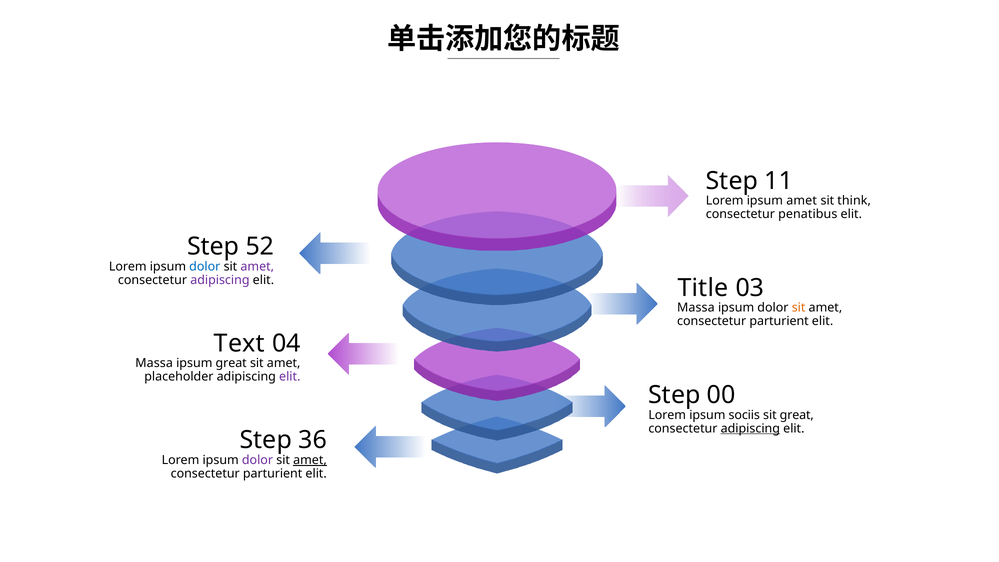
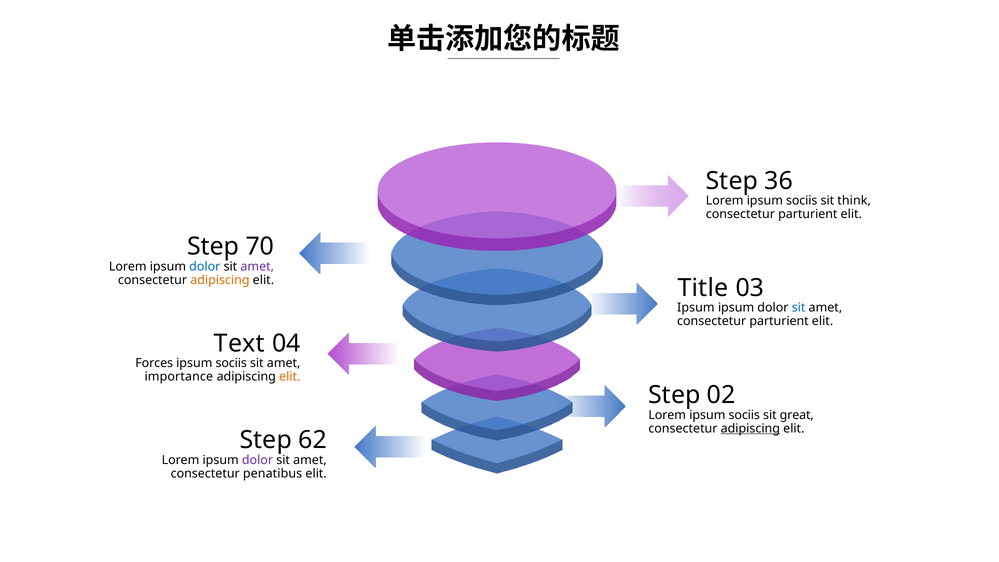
11: 11 -> 36
amet at (802, 201): amet -> sociis
penatibus at (808, 214): penatibus -> parturient
52: 52 -> 70
adipiscing at (220, 280) colour: purple -> orange
Massa at (696, 308): Massa -> Ipsum
sit at (799, 308) colour: orange -> blue
Massa at (154, 363): Massa -> Forces
great at (231, 363): great -> sociis
placeholder: placeholder -> importance
elit at (290, 377) colour: purple -> orange
00: 00 -> 02
36: 36 -> 62
amet at (310, 460) underline: present -> none
parturient at (273, 473): parturient -> penatibus
